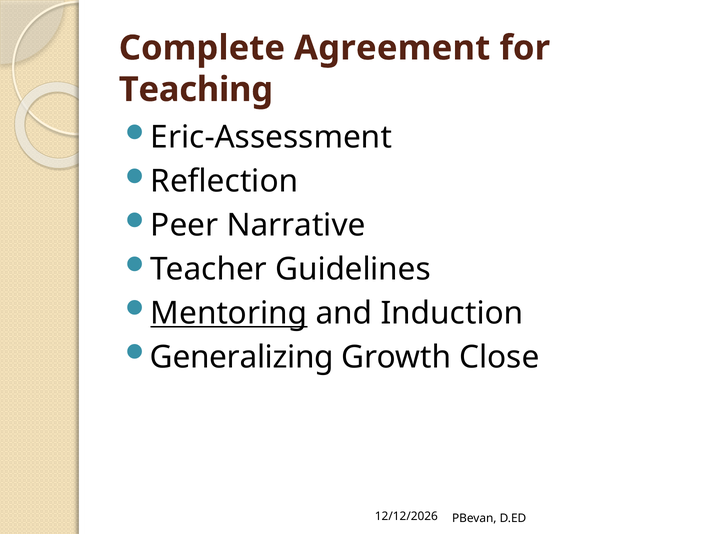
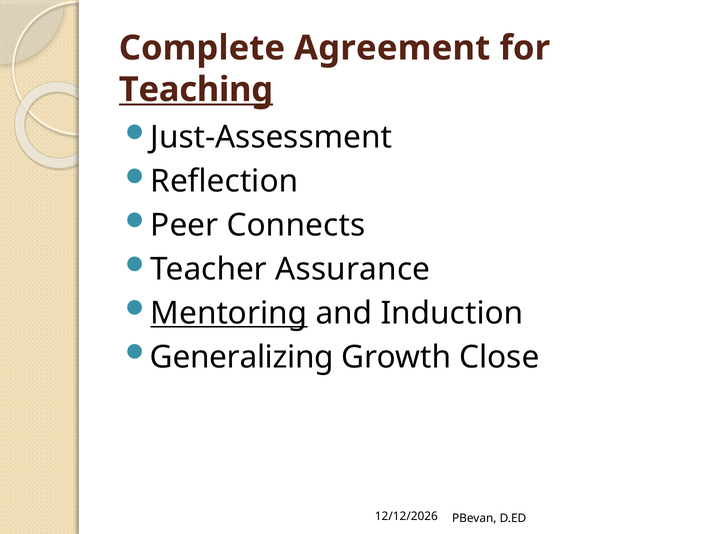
Teaching underline: none -> present
Eric-Assessment: Eric-Assessment -> Just-Assessment
Narrative: Narrative -> Connects
Guidelines: Guidelines -> Assurance
